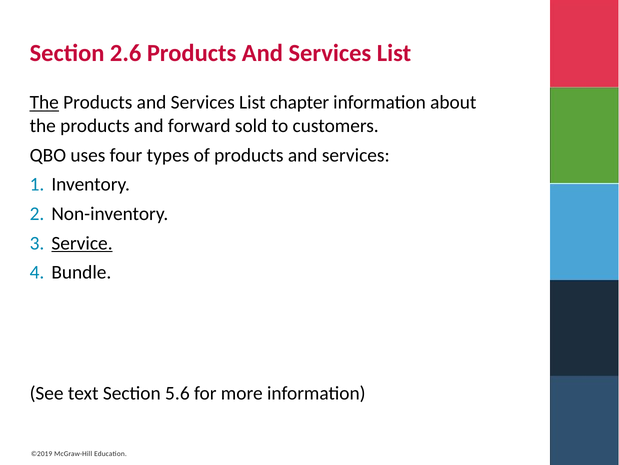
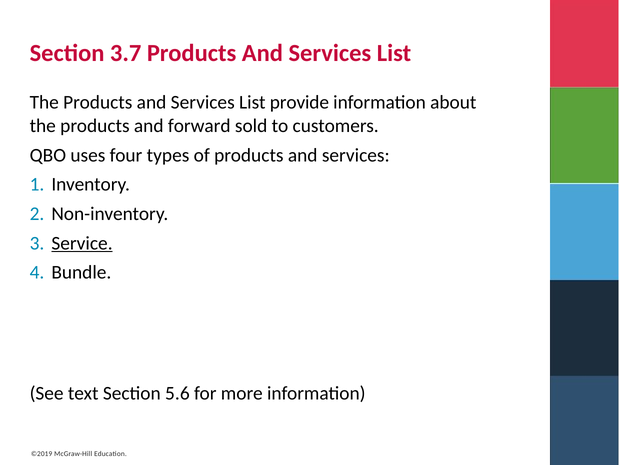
2.6: 2.6 -> 3.7
The at (44, 102) underline: present -> none
chapter: chapter -> provide
